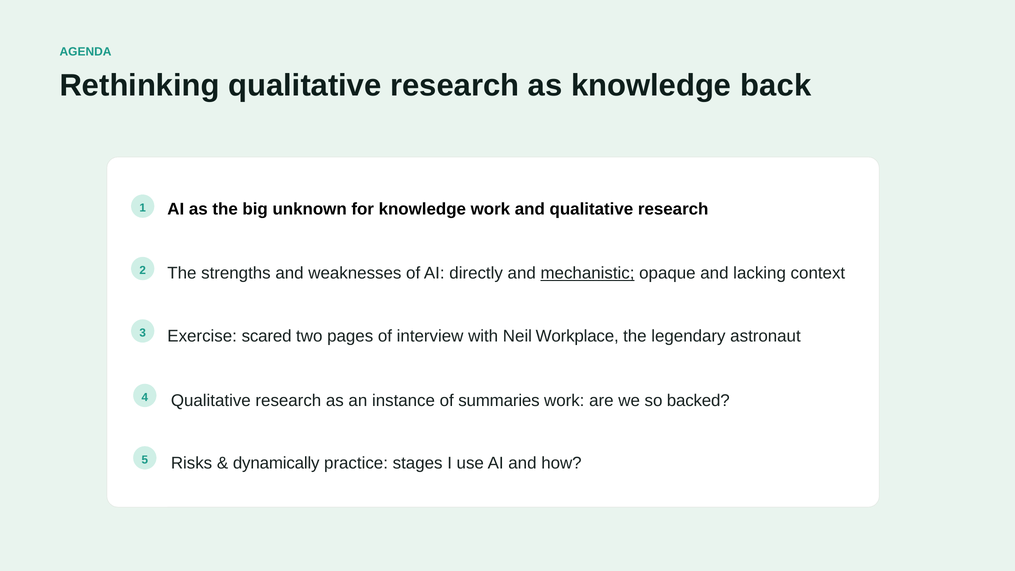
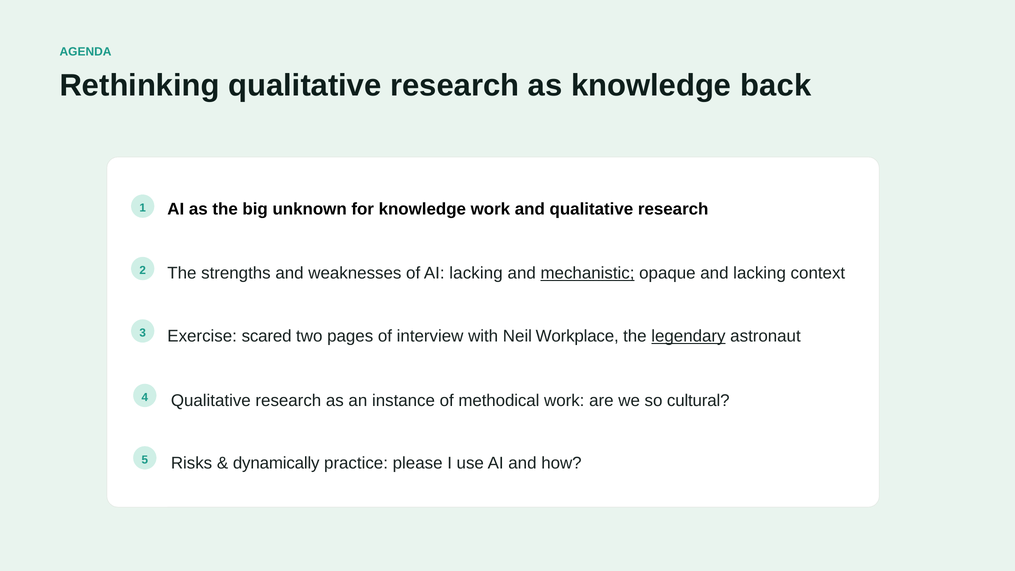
AI directly: directly -> lacking
legendary underline: none -> present
summaries: summaries -> methodical
backed: backed -> cultural
stages: stages -> please
